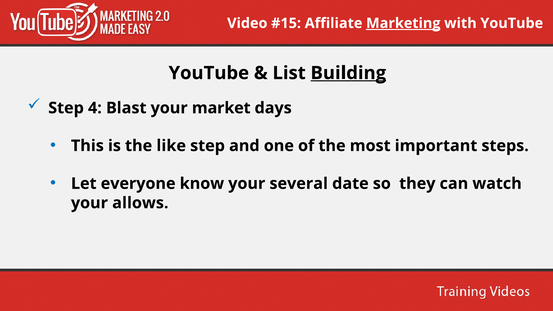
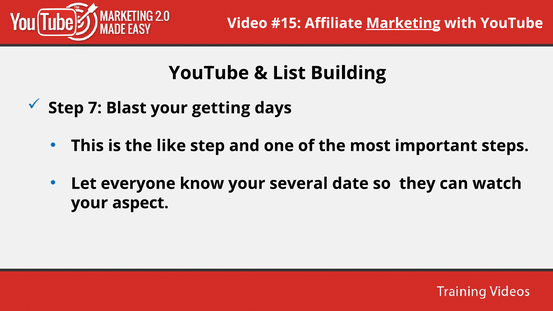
Building underline: present -> none
4: 4 -> 7
market: market -> getting
allows: allows -> aspect
